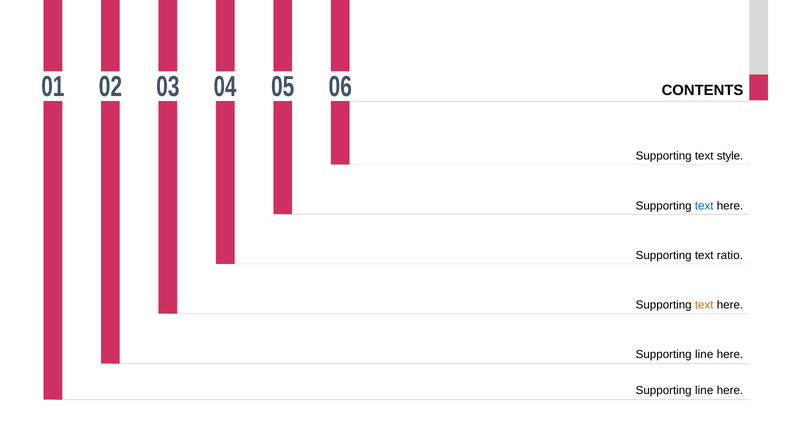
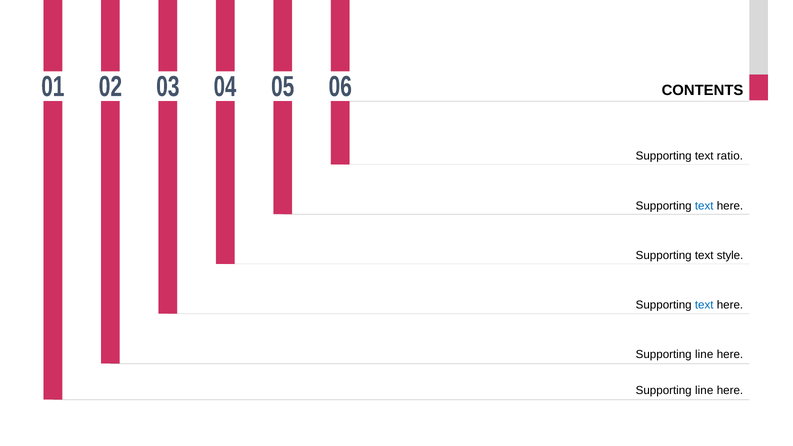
style: style -> ratio
ratio: ratio -> style
text at (704, 305) colour: orange -> blue
